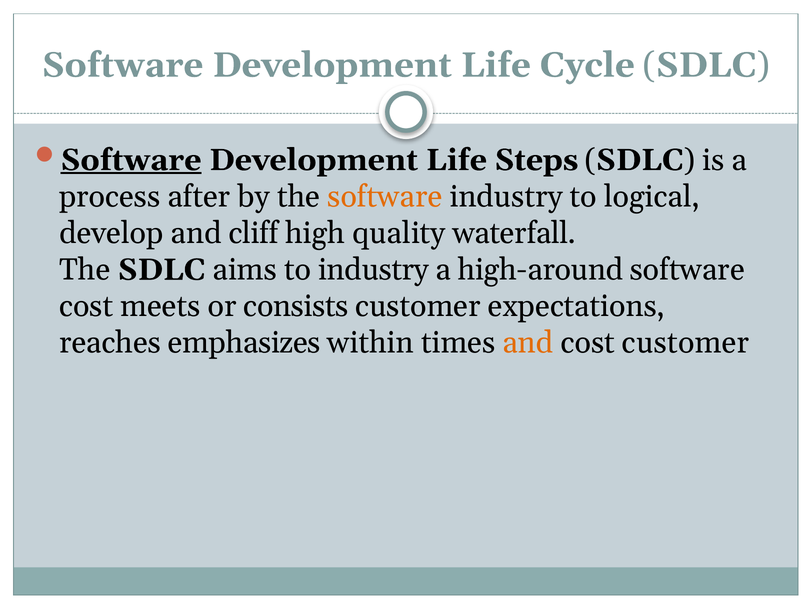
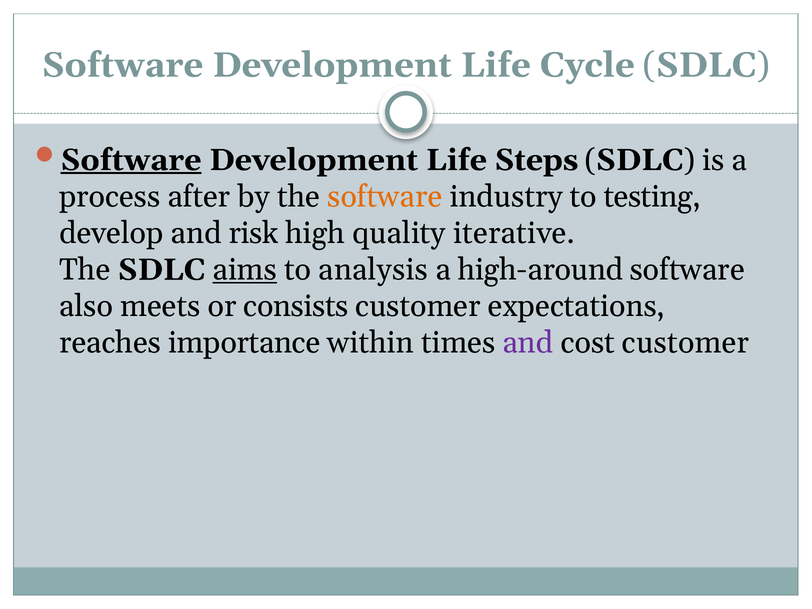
logical: logical -> testing
cliff: cliff -> risk
waterfall: waterfall -> iterative
aims underline: none -> present
to industry: industry -> analysis
cost at (86, 306): cost -> also
emphasizes: emphasizes -> importance
and at (528, 343) colour: orange -> purple
